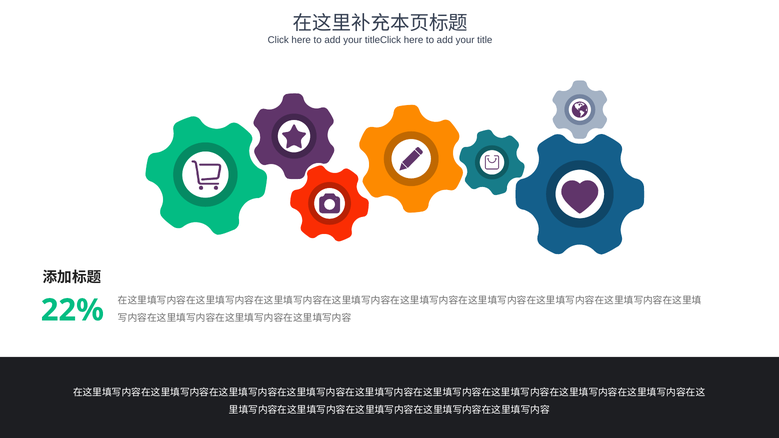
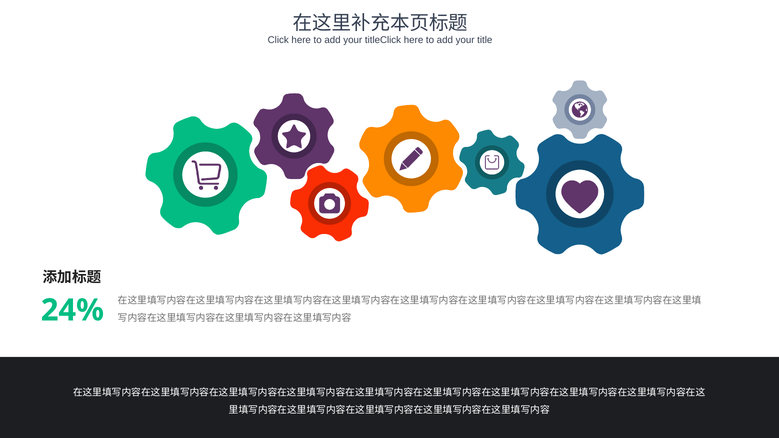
22%: 22% -> 24%
